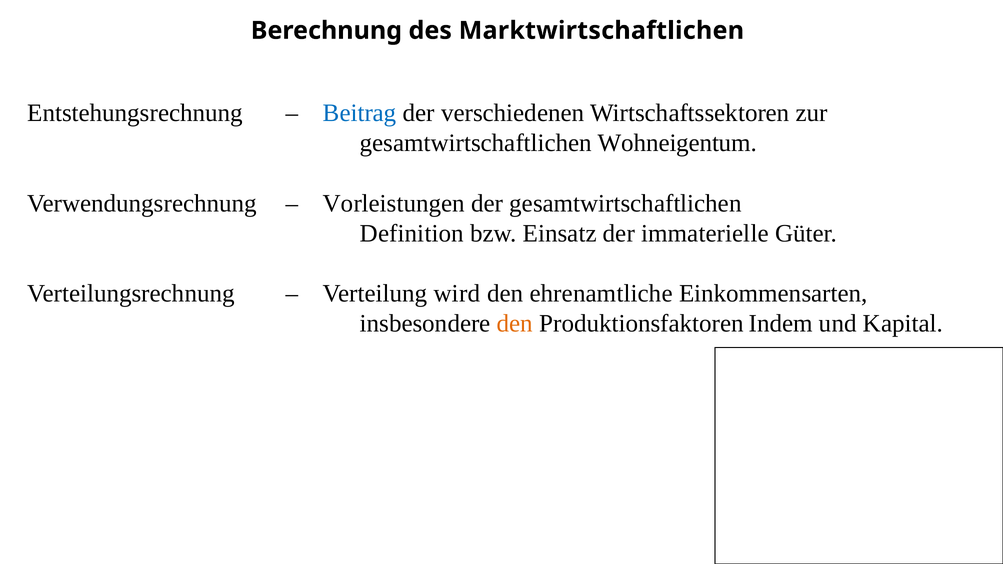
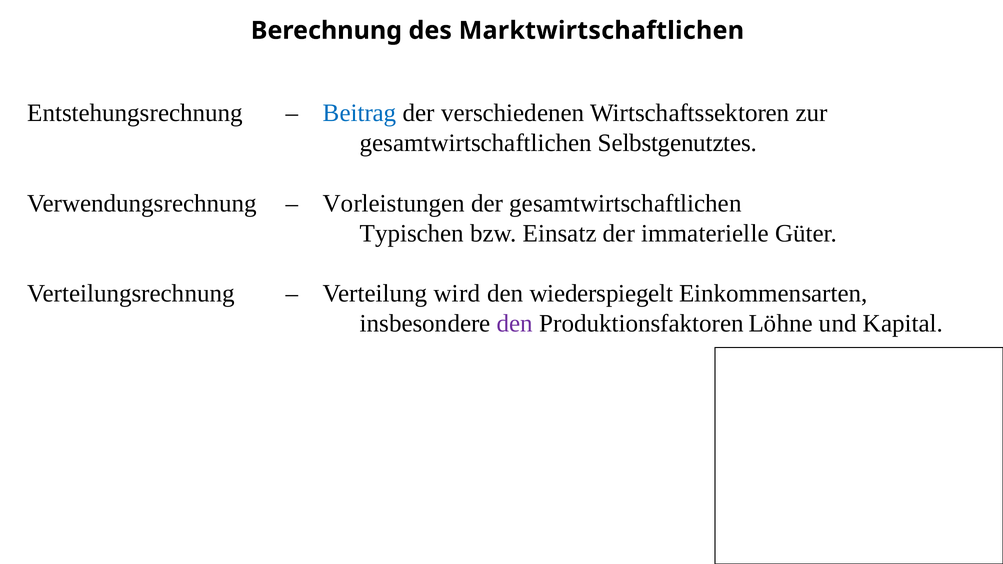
Wohneigentum: Wohneigentum -> Selbstgenutztes
Definition: Definition -> Typischen
ehrenamtliche: ehrenamtliche -> wiederspiegelt
den at (515, 324) colour: orange -> purple
Indem: Indem -> Löhne
